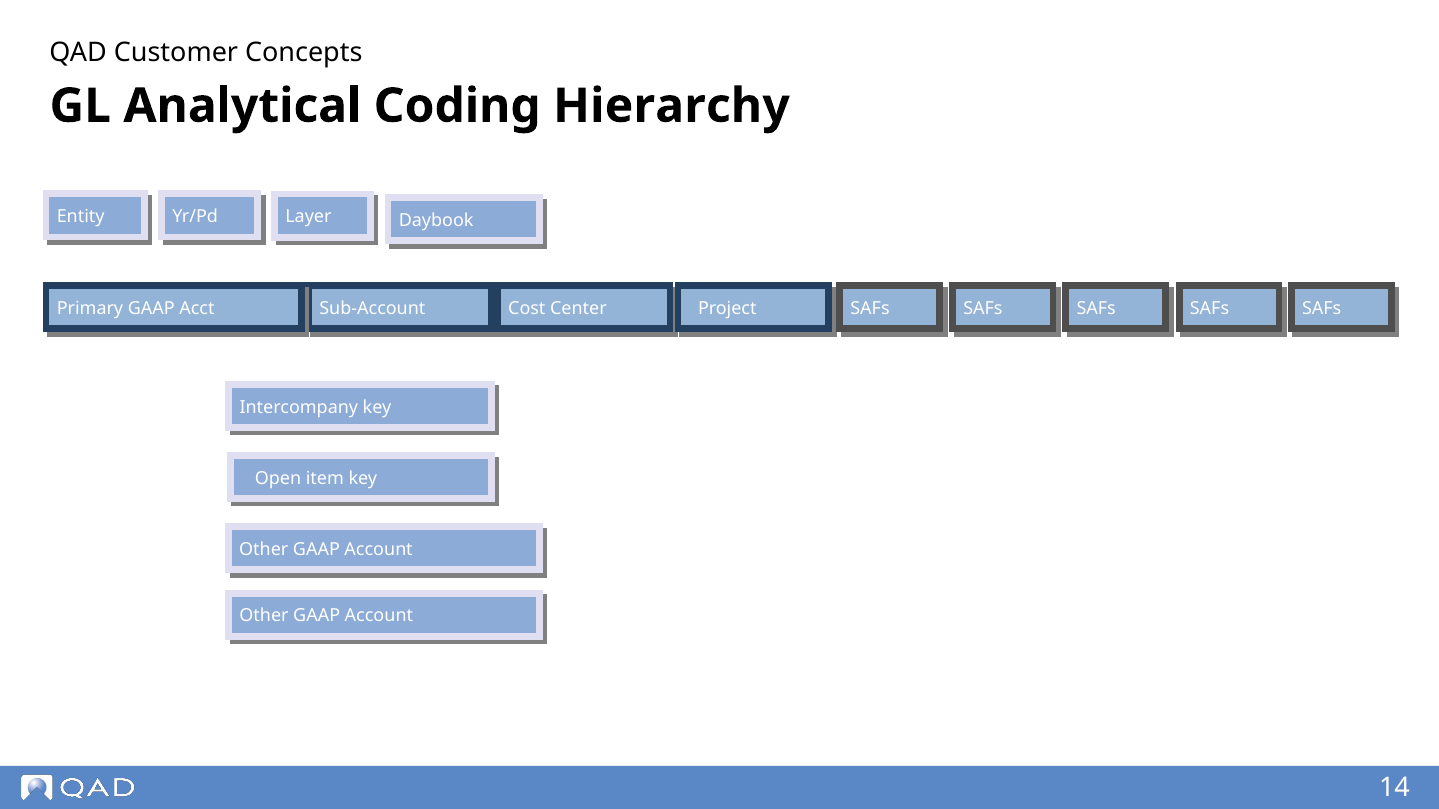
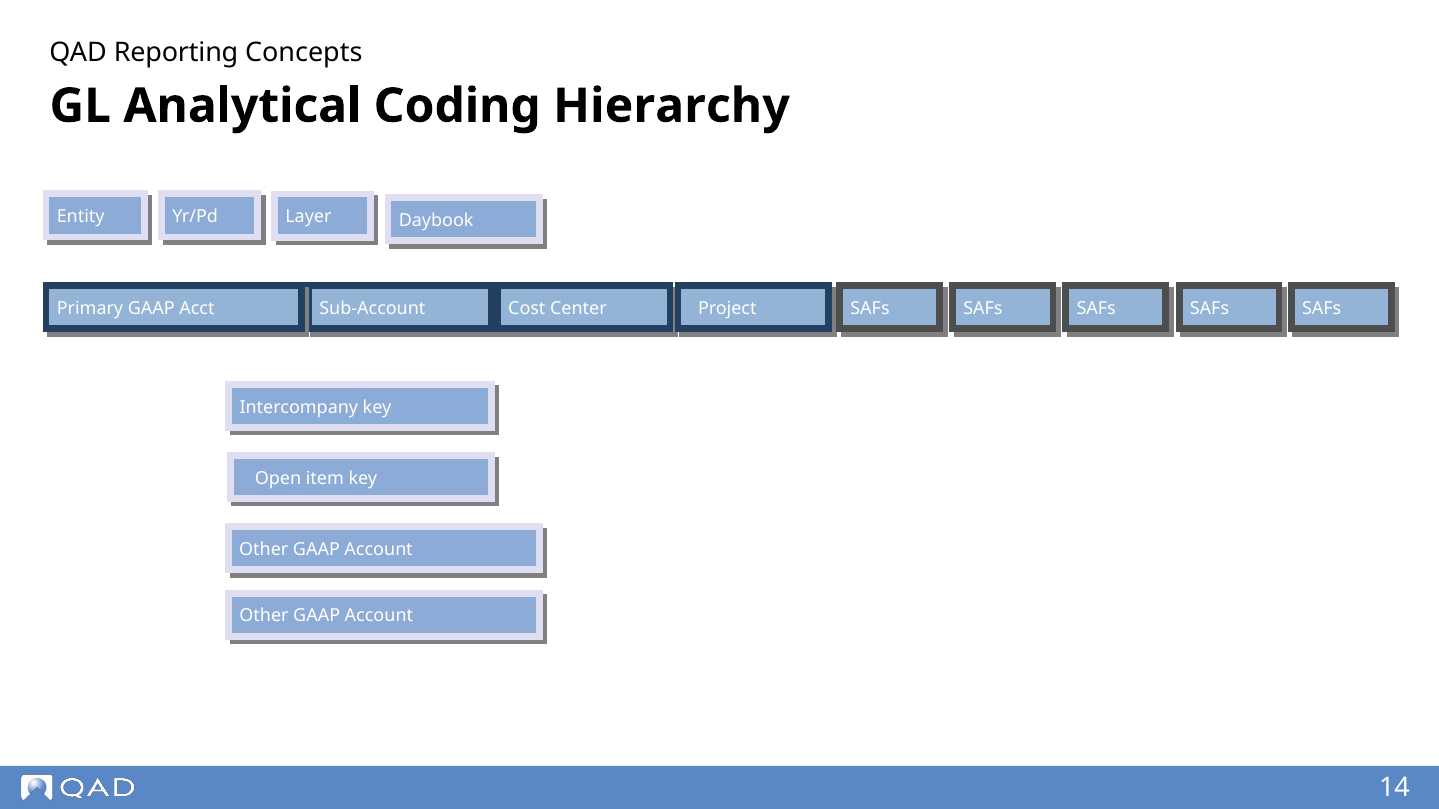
Customer: Customer -> Reporting
